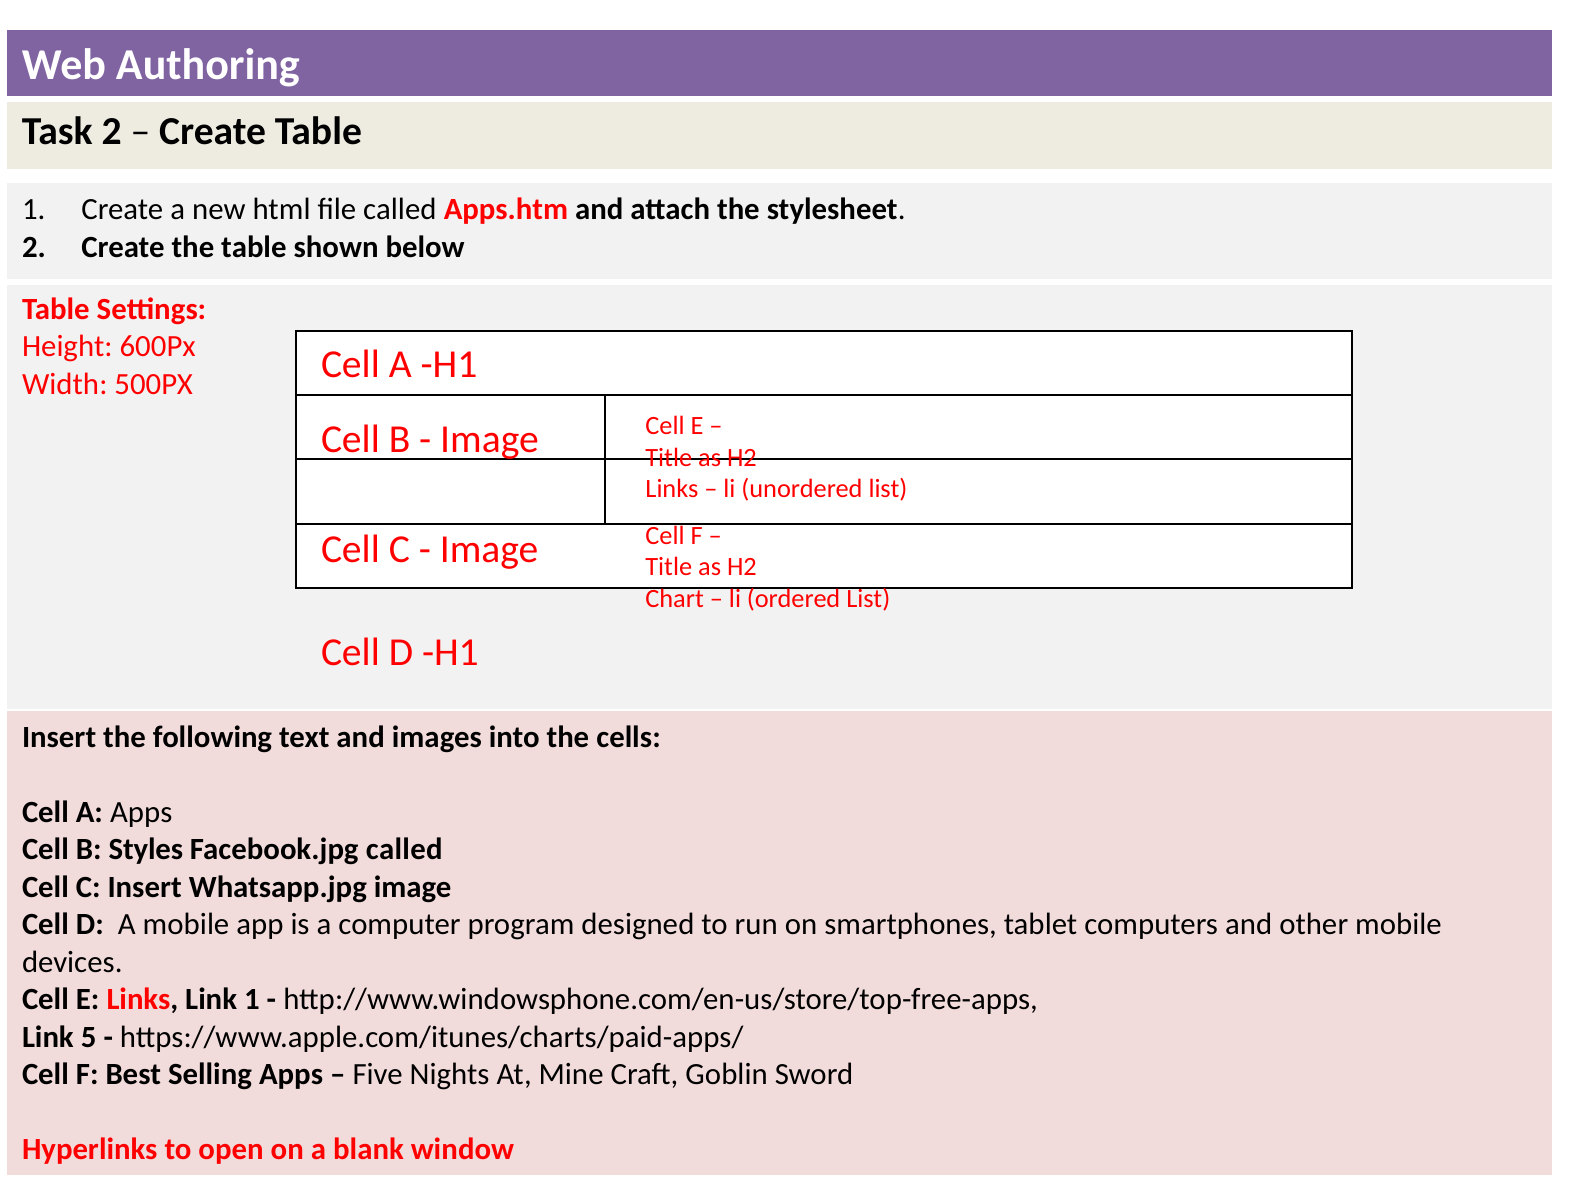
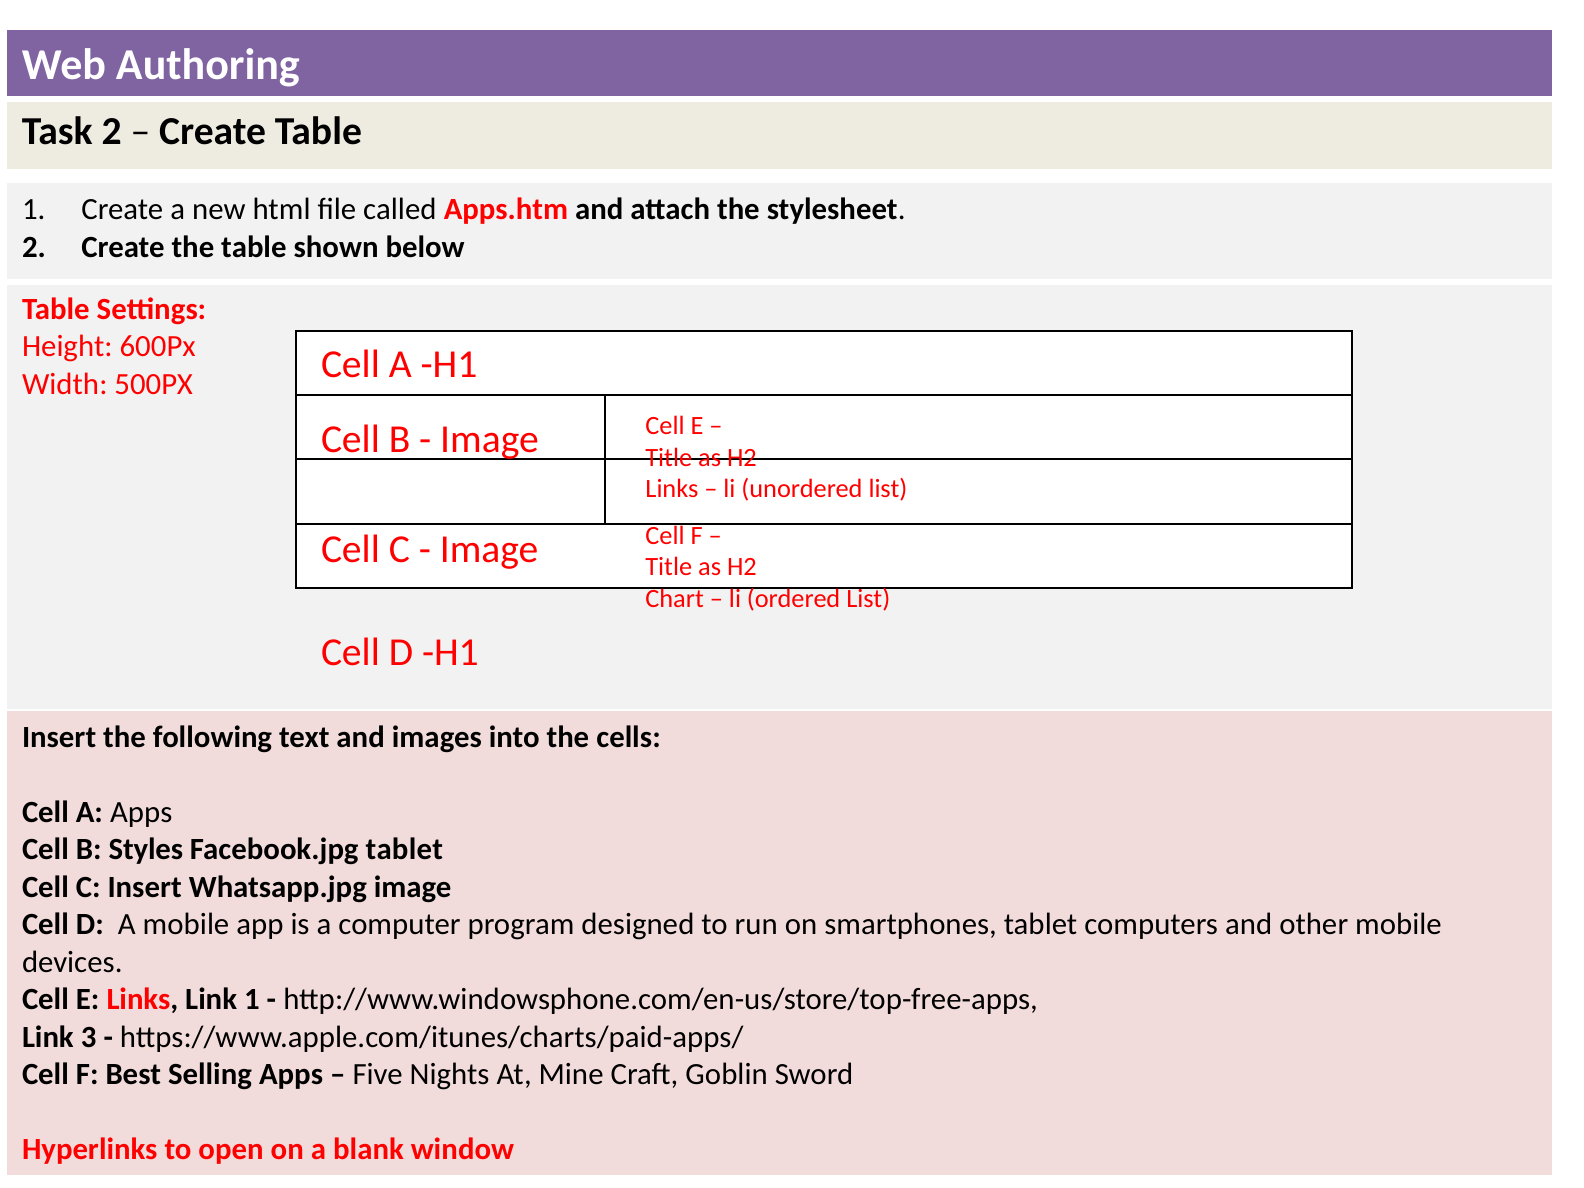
Facebook.jpg called: called -> tablet
5: 5 -> 3
